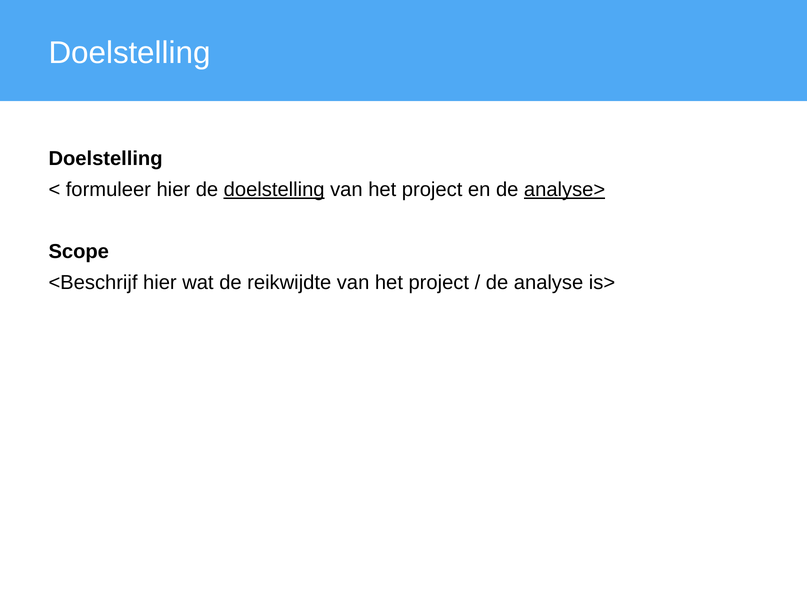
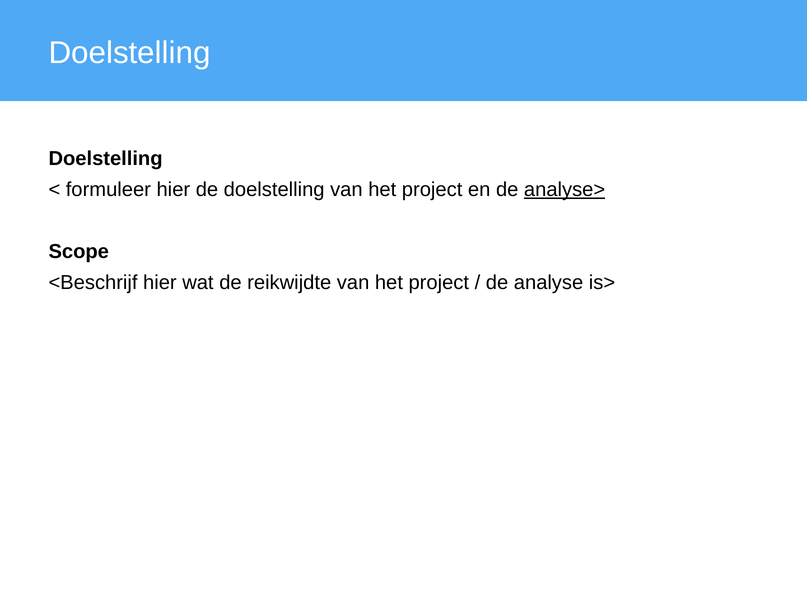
doelstelling at (274, 190) underline: present -> none
